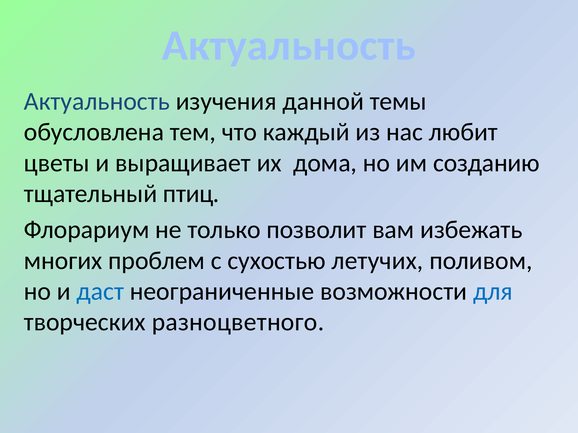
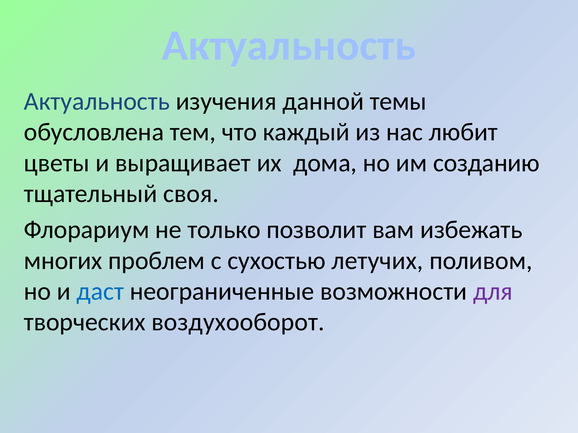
птиц: птиц -> своя
для colour: blue -> purple
разноцветного: разноцветного -> воздухооборот
